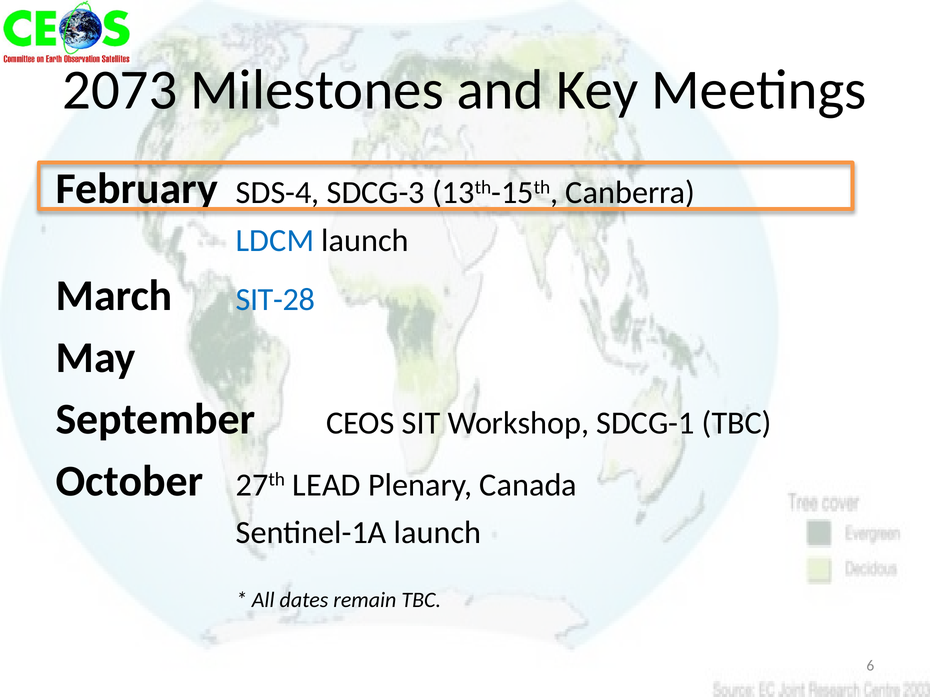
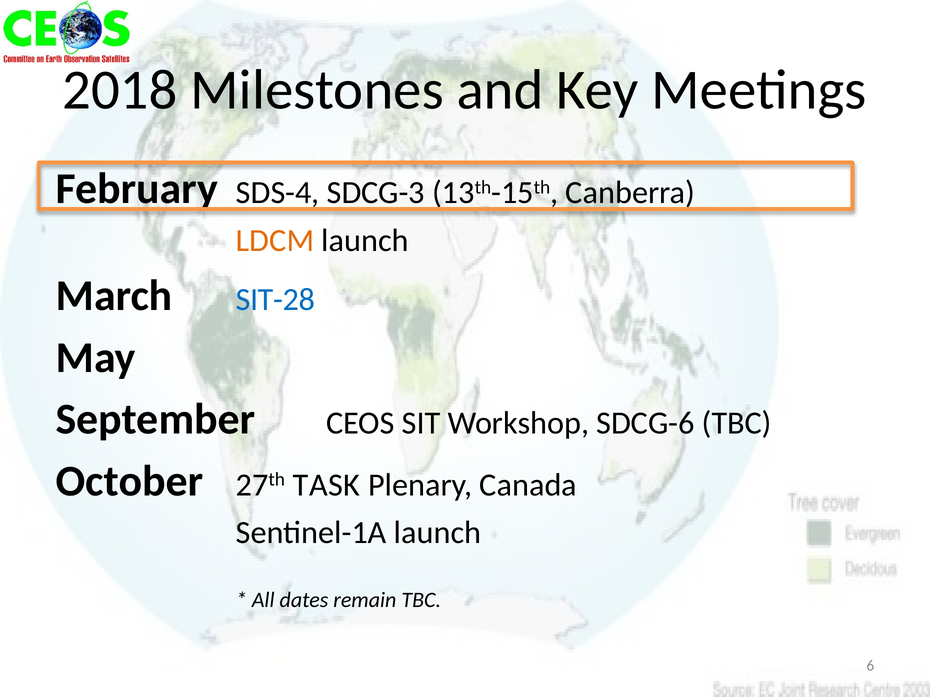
2073: 2073 -> 2018
LDCM colour: blue -> orange
SDCG-1: SDCG-1 -> SDCG-6
LEAD: LEAD -> TASK
